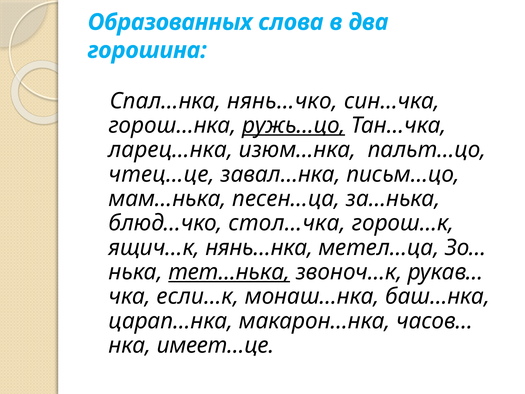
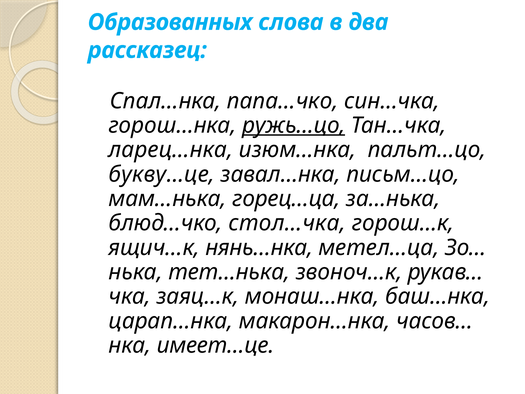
горошина: горошина -> рассказец
нянь…чко: нянь…чко -> папа…чко
чтец…це: чтец…це -> букву…це
песен…ца: песен…ца -> горец…ца
тет…нька underline: present -> none
если…к: если…к -> заяц…к
